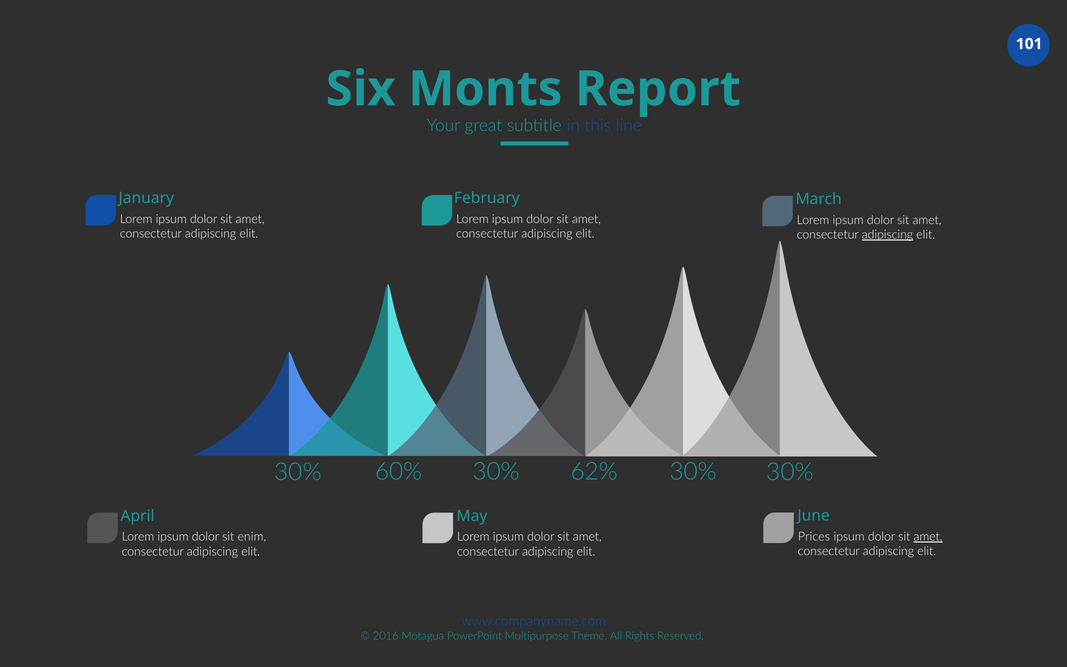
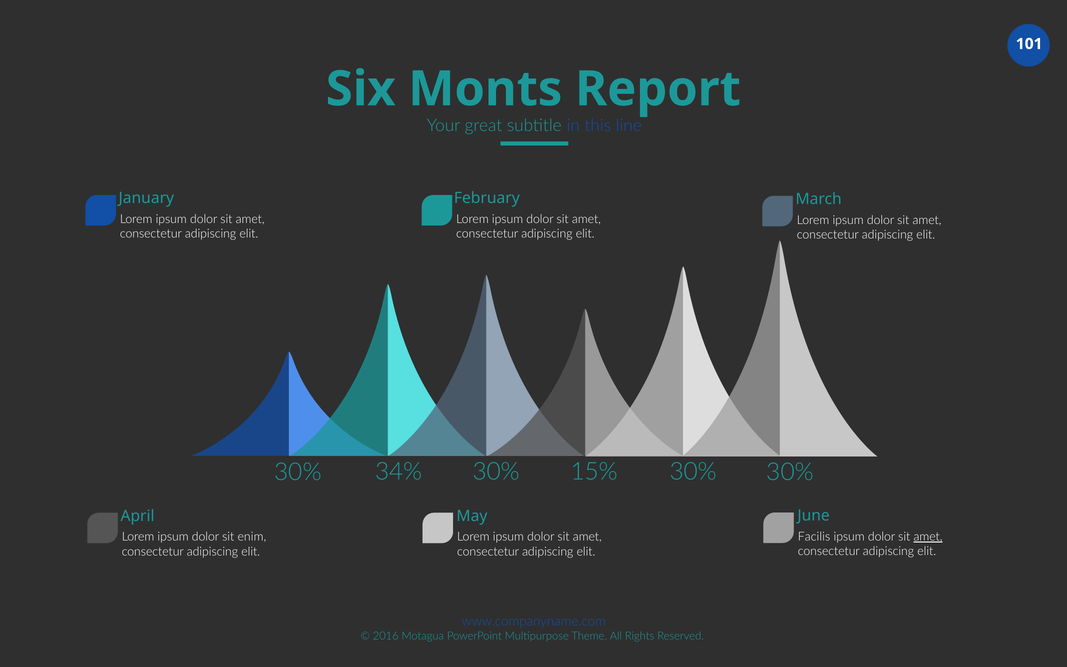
adipiscing at (887, 235) underline: present -> none
60%: 60% -> 34%
62%: 62% -> 15%
Prices: Prices -> Facilis
